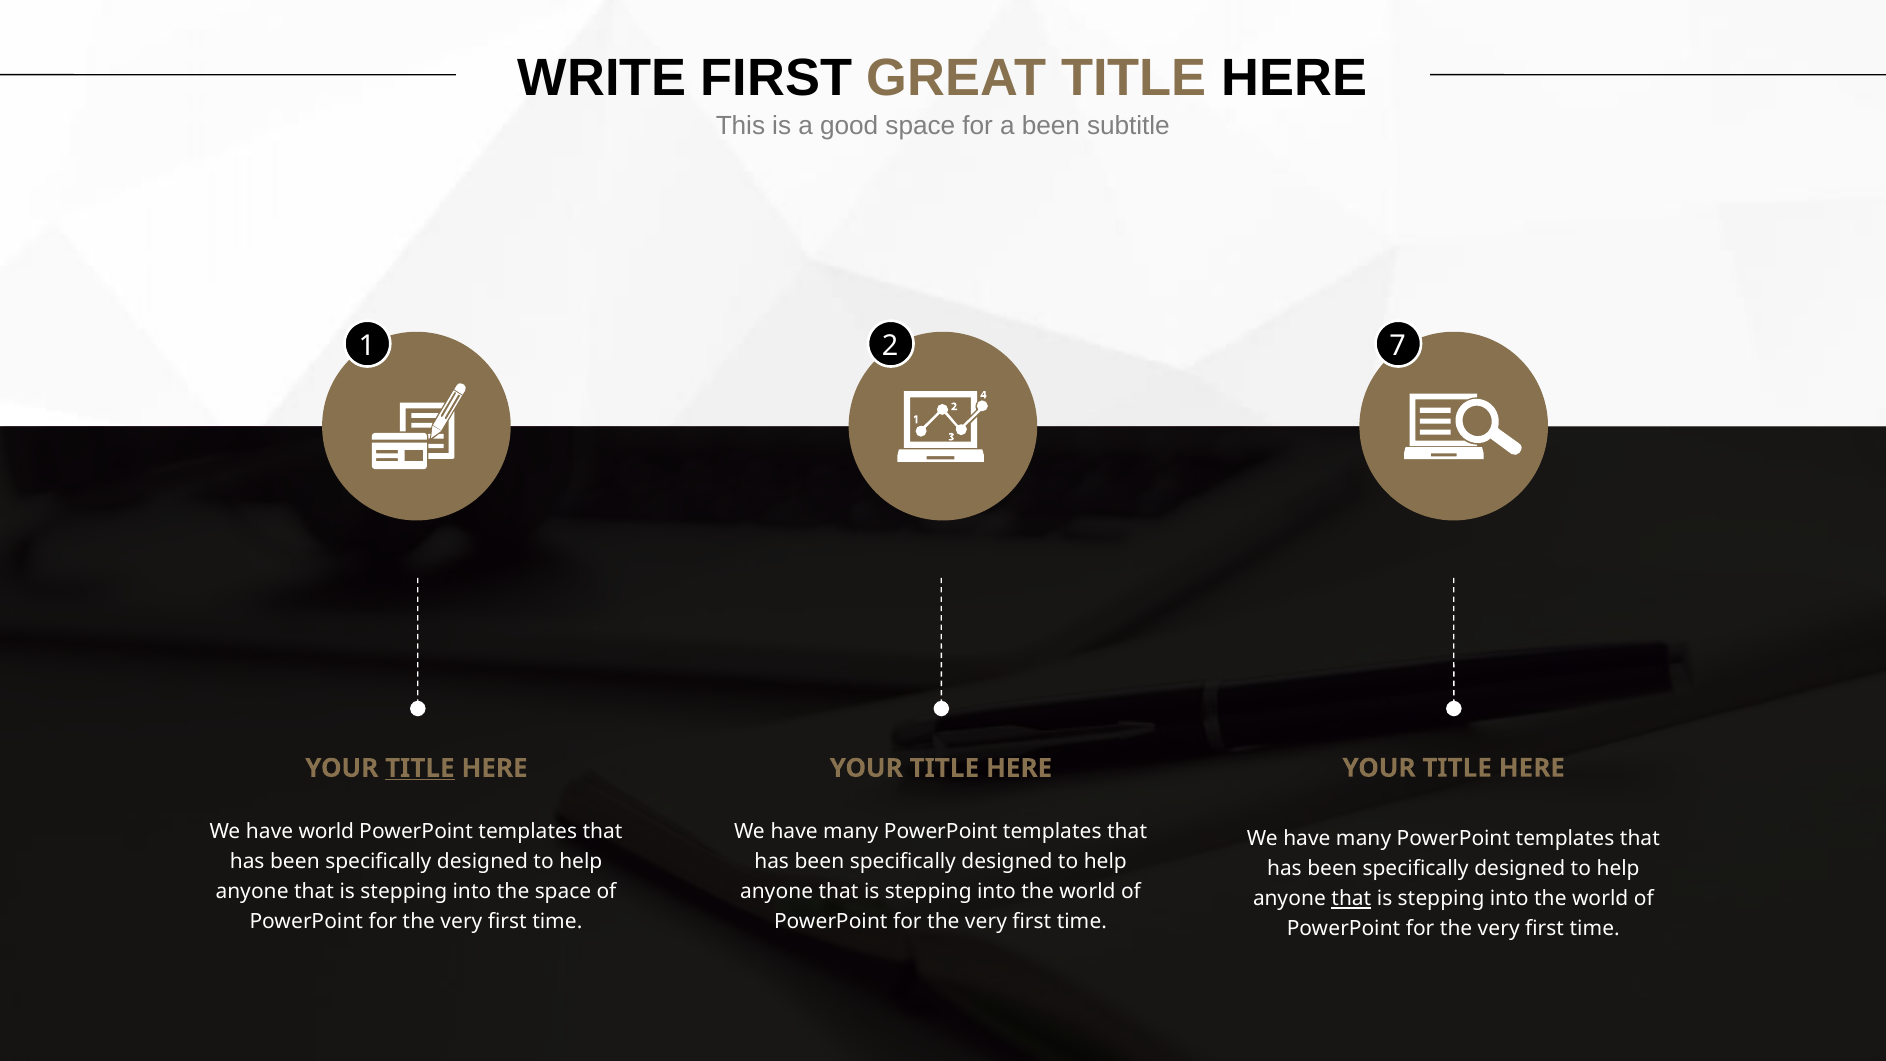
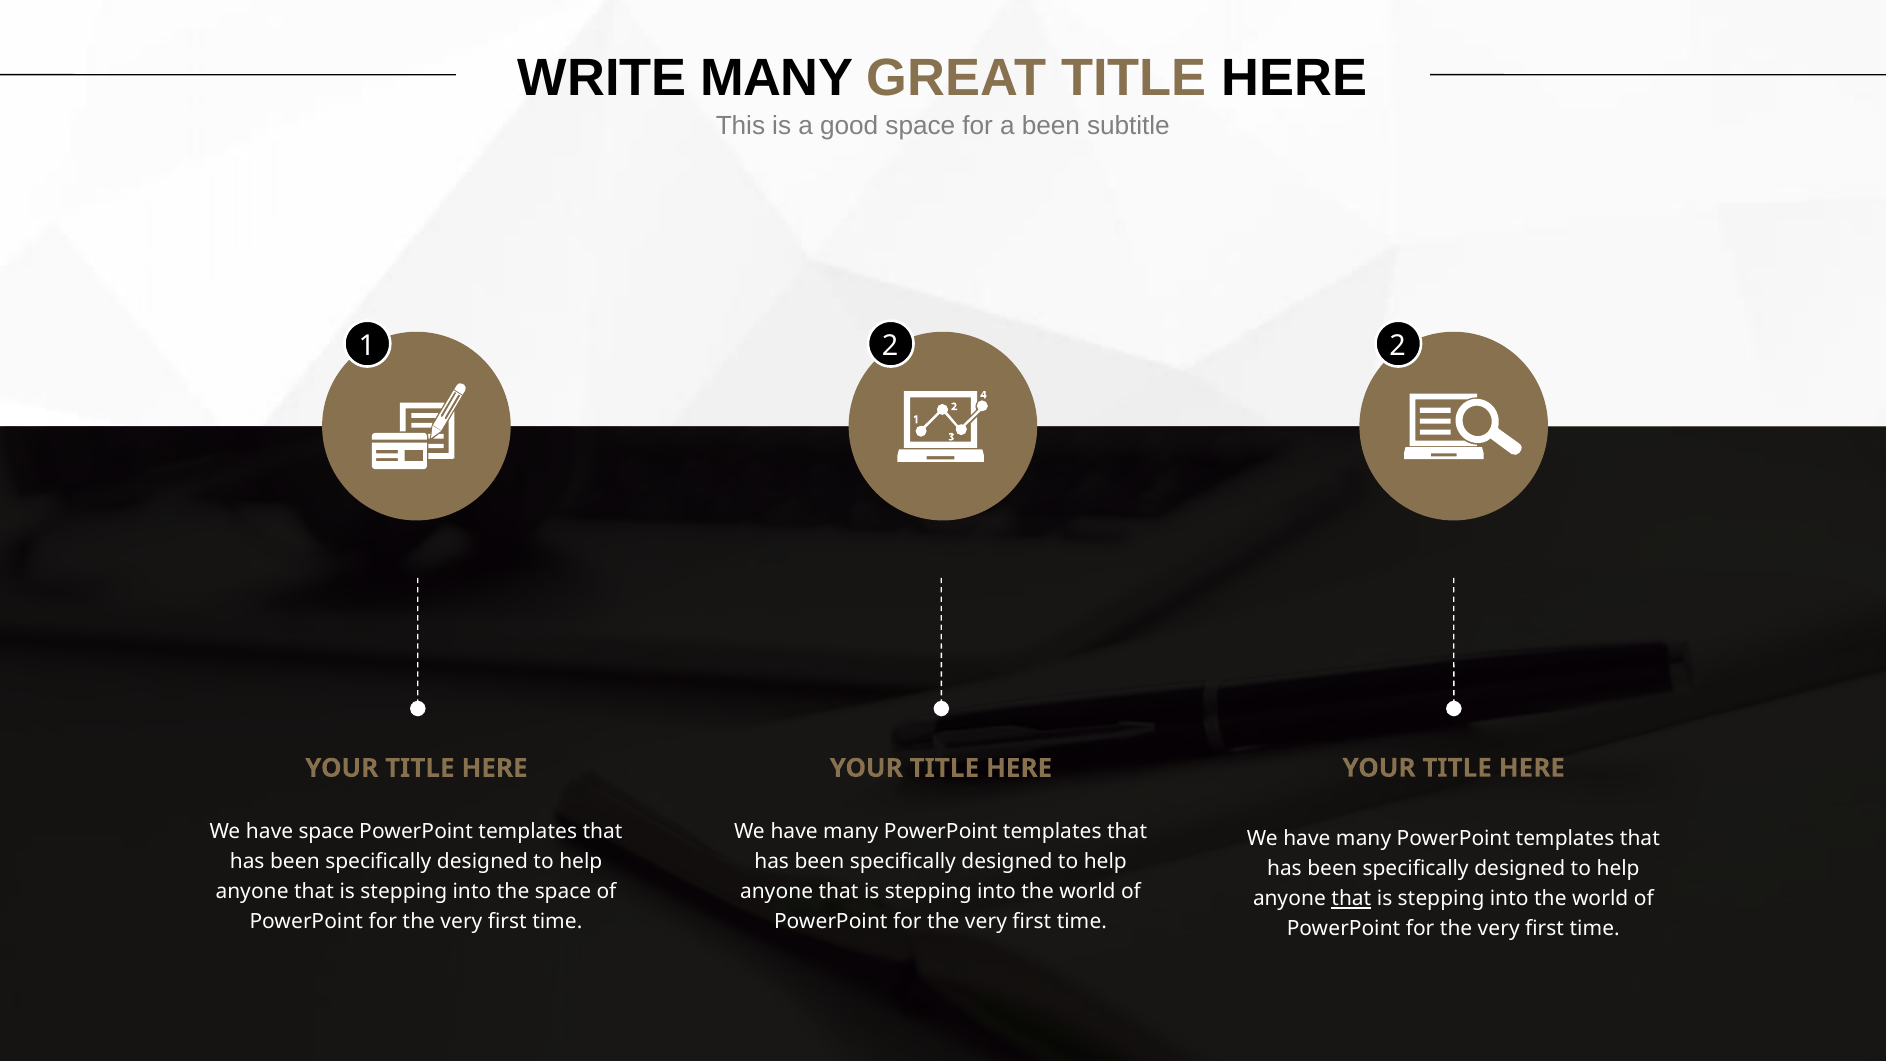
WRITE FIRST: FIRST -> MANY
2 7: 7 -> 2
TITLE at (420, 768) underline: present -> none
have world: world -> space
